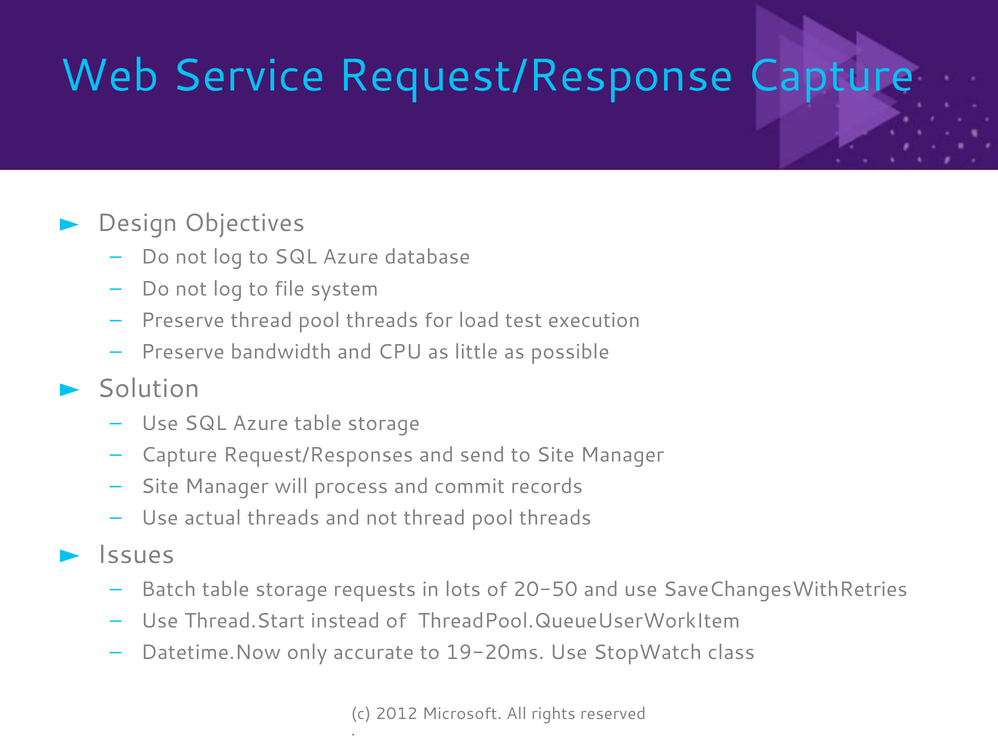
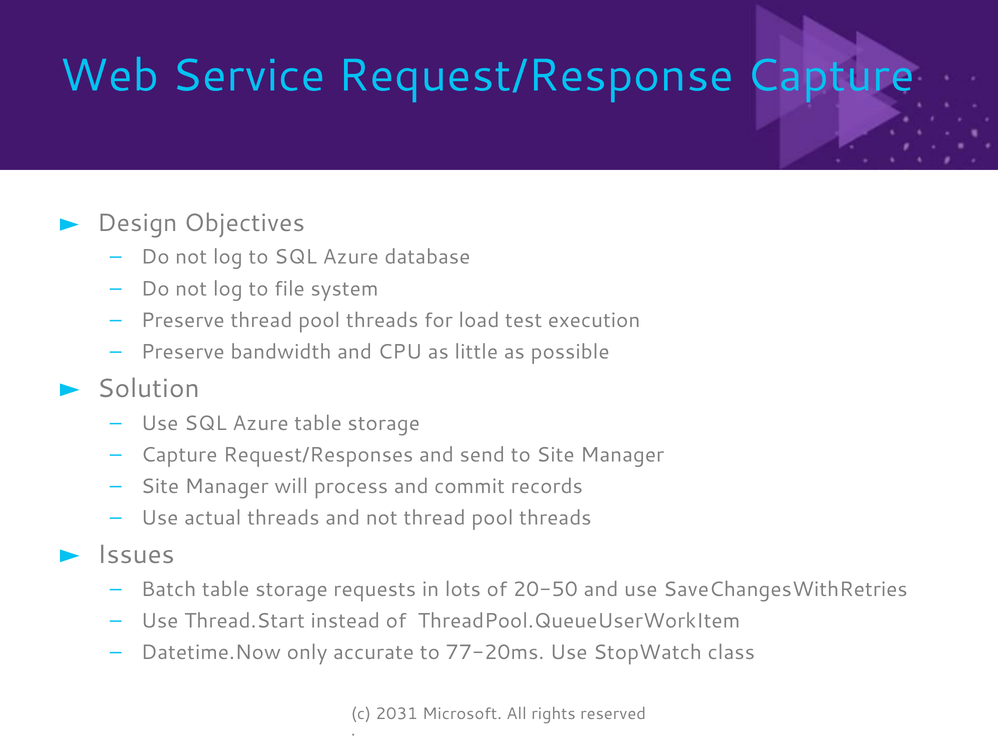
19-20ms: 19-20ms -> 77-20ms
2012: 2012 -> 2031
